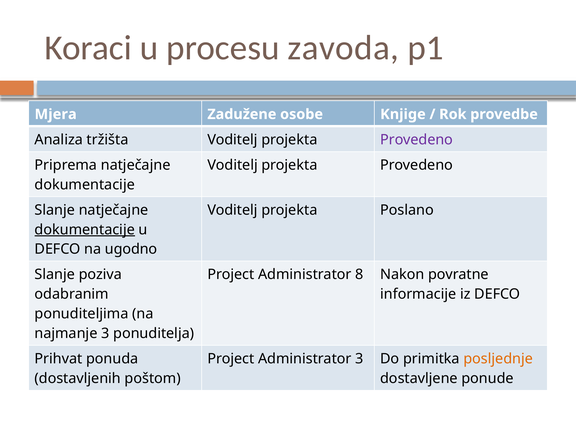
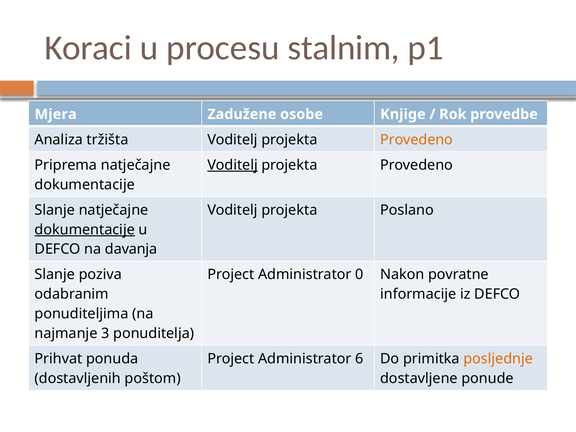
zavoda: zavoda -> stalnim
Provedeno at (417, 140) colour: purple -> orange
Voditelj at (233, 165) underline: none -> present
ugodno: ugodno -> davanja
8: 8 -> 0
Administrator 3: 3 -> 6
